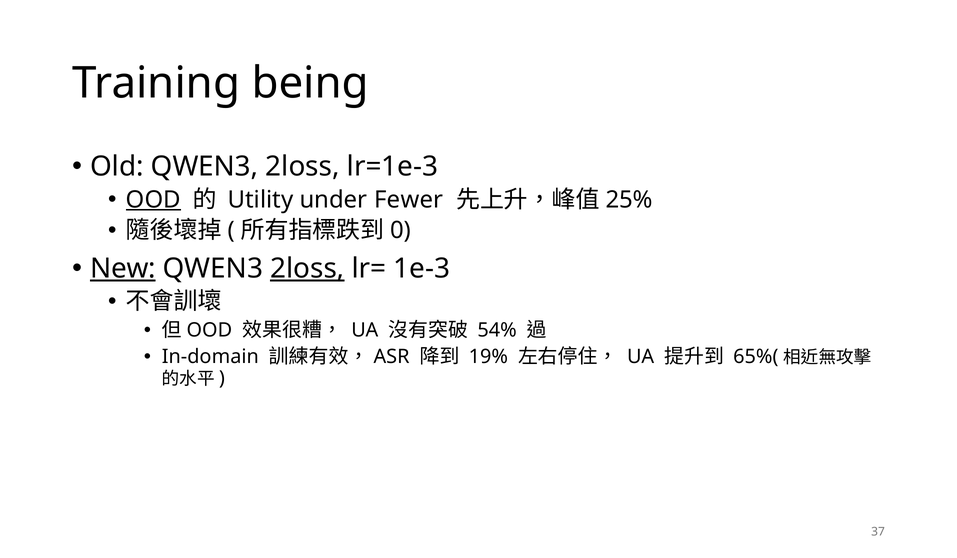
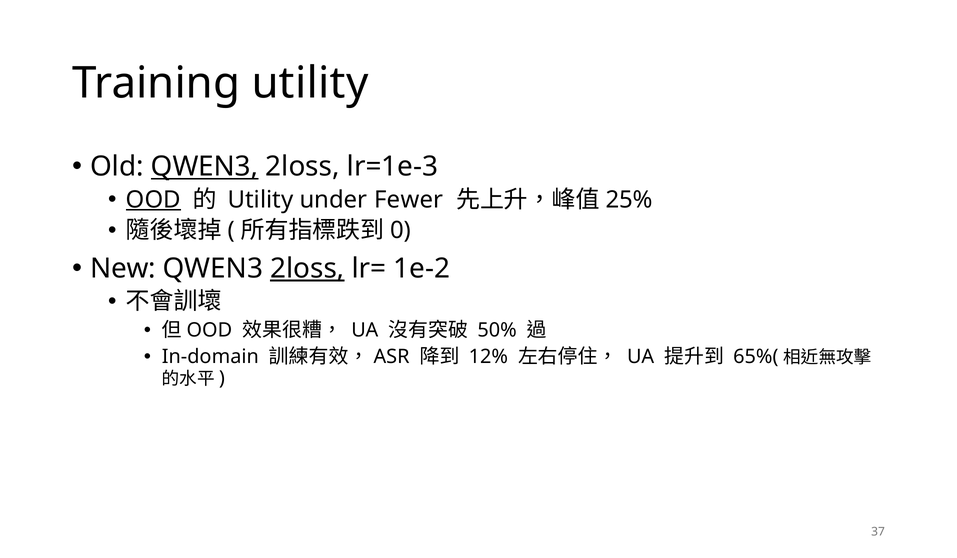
Training being: being -> utility
QWEN3 at (205, 167) underline: none -> present
New underline: present -> none
1e-3: 1e-3 -> 1e-2
54%: 54% -> 50%
19%: 19% -> 12%
